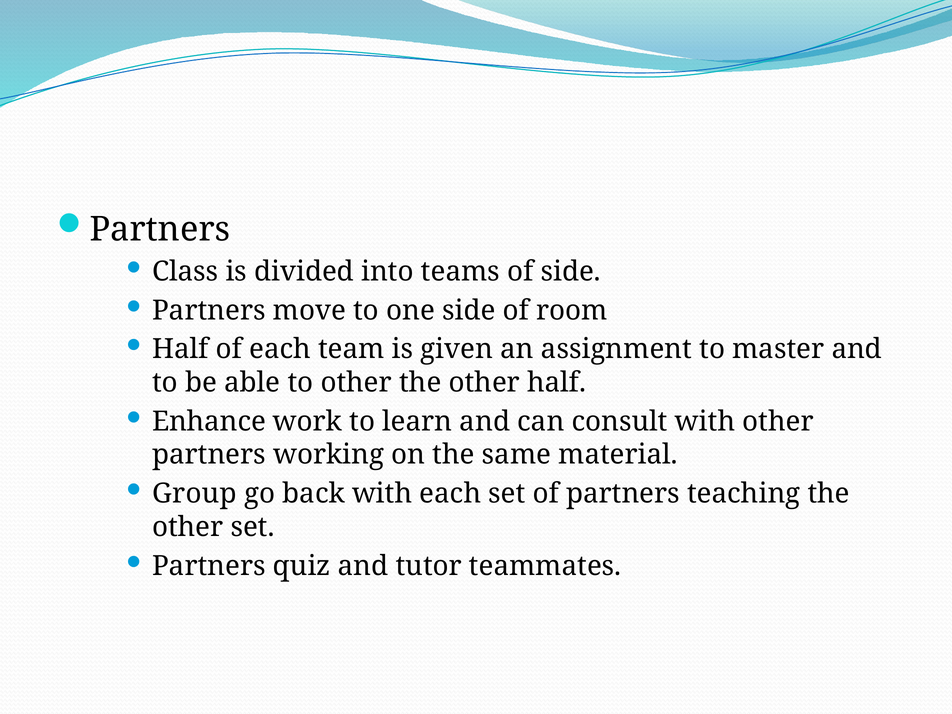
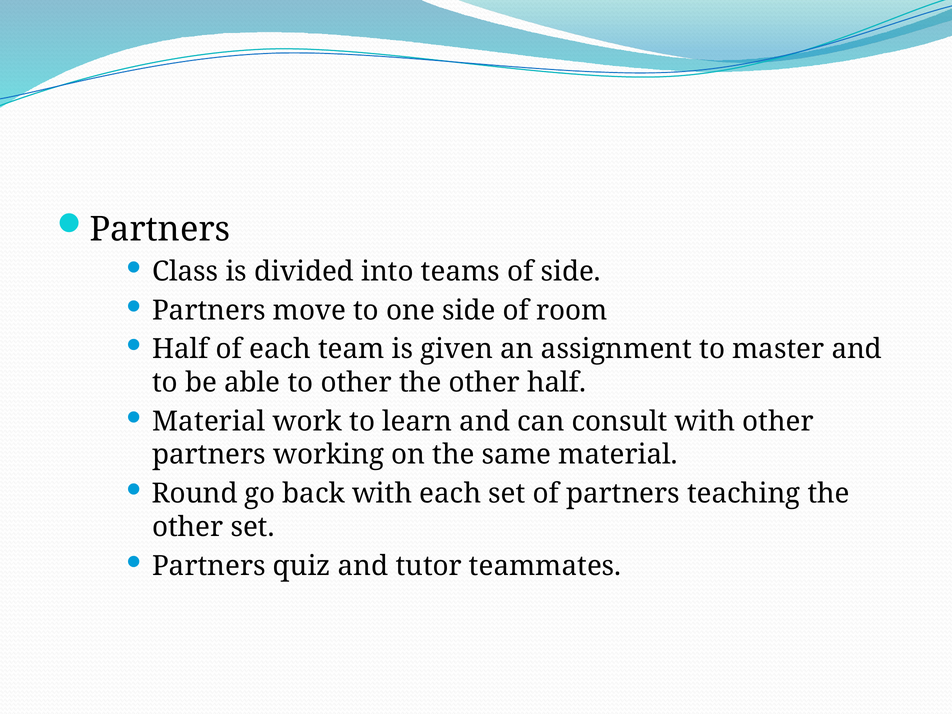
Enhance at (209, 421): Enhance -> Material
Group: Group -> Round
